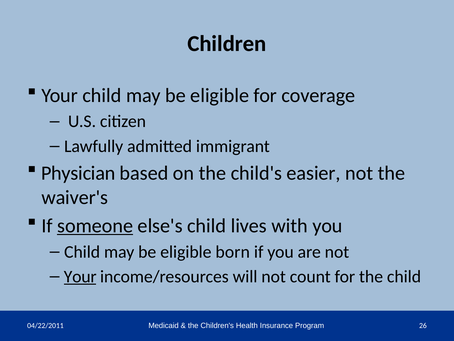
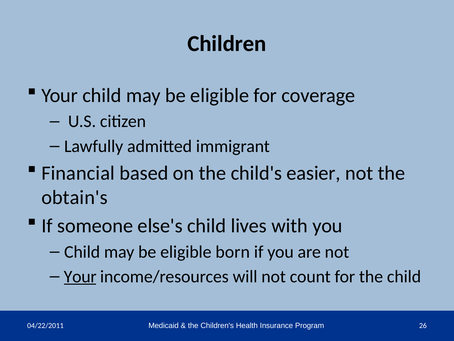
Physician: Physician -> Financial
waiver's: waiver's -> obtain's
someone underline: present -> none
